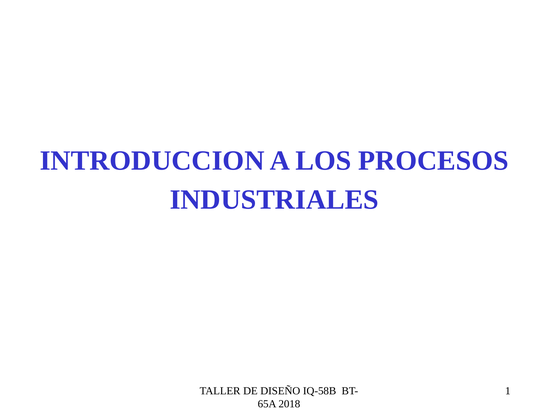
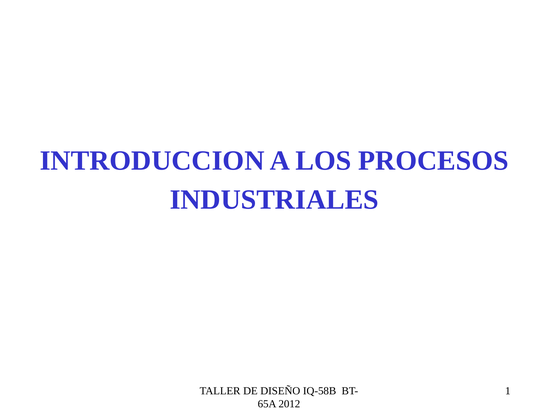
2018: 2018 -> 2012
